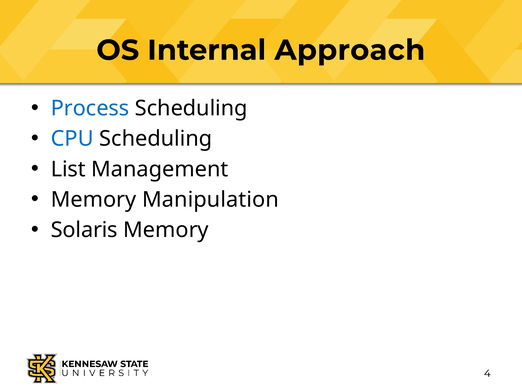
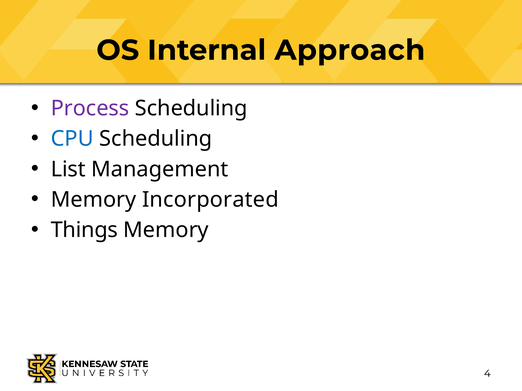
Process colour: blue -> purple
Manipulation: Manipulation -> Incorporated
Solaris: Solaris -> Things
